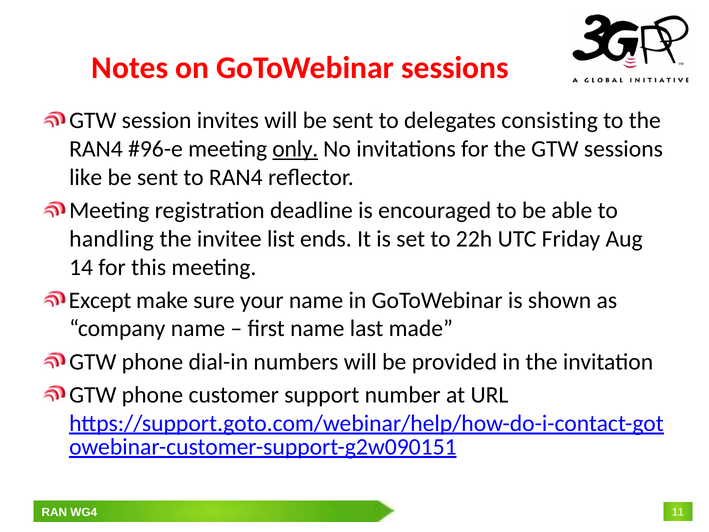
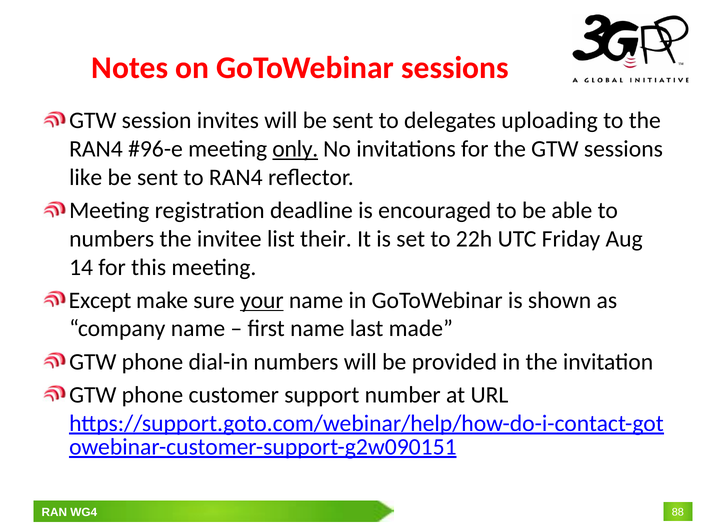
consisting: consisting -> uploading
handling at (112, 239): handling -> numbers
ends: ends -> their
your underline: none -> present
11: 11 -> 88
